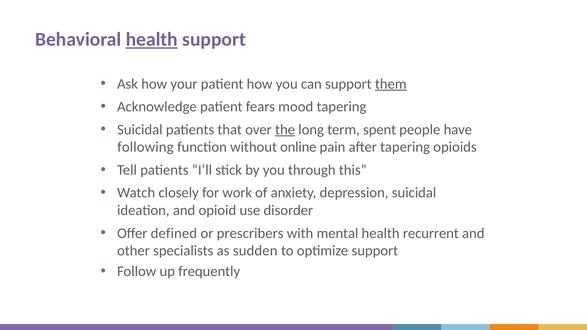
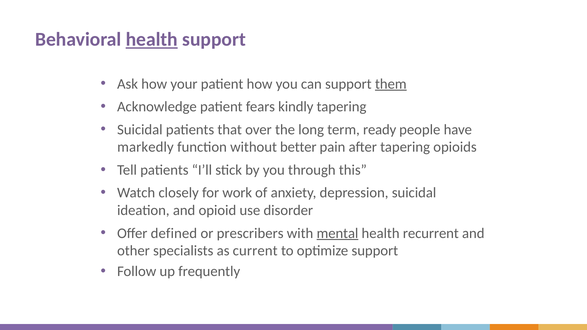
mood: mood -> kindly
the underline: present -> none
spent: spent -> ready
following: following -> markedly
online: online -> better
mental underline: none -> present
sudden: sudden -> current
